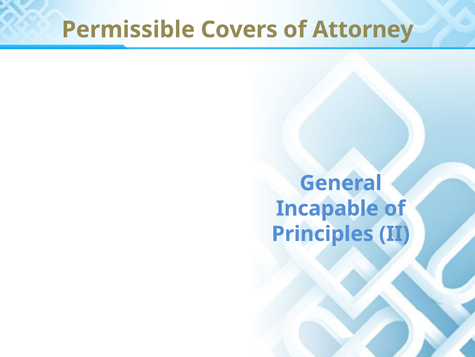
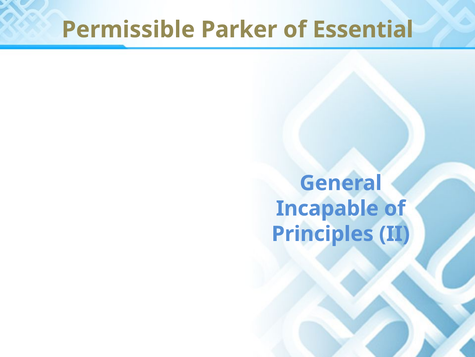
Covers: Covers -> Parker
Attorney: Attorney -> Essential
